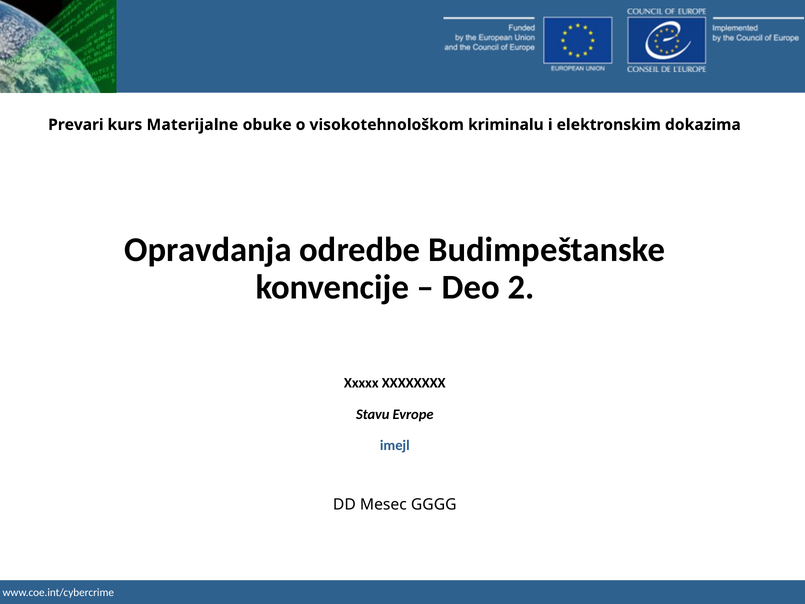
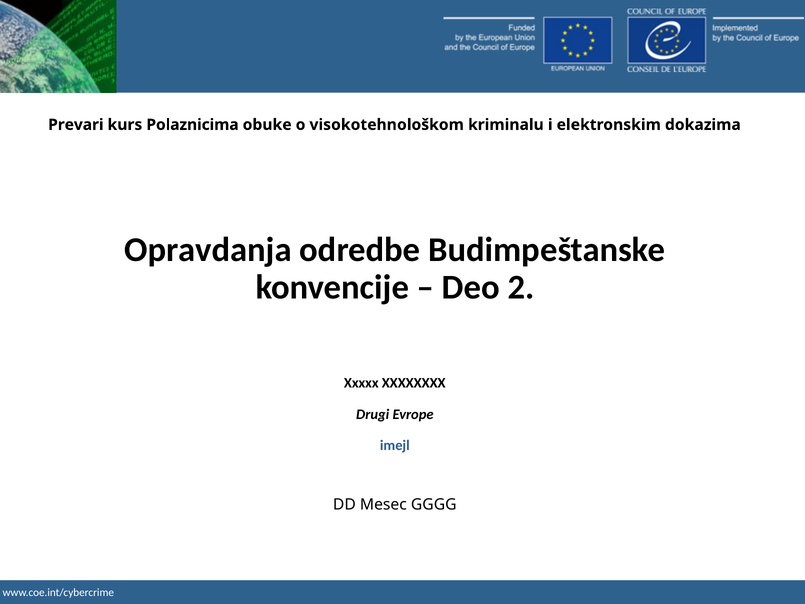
Materijalne: Materijalne -> Polaznicima
Stavu: Stavu -> Drugi
